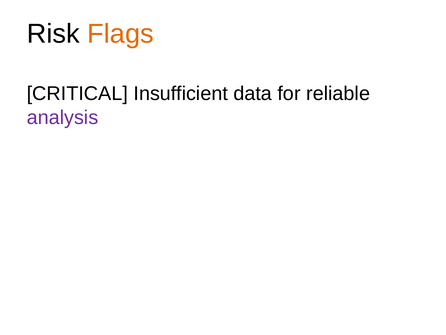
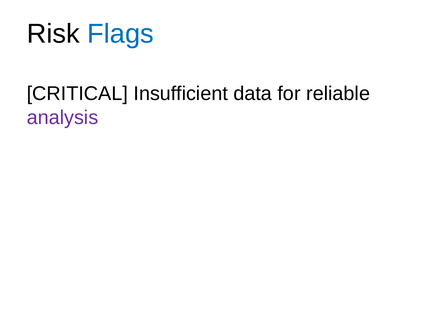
Flags colour: orange -> blue
